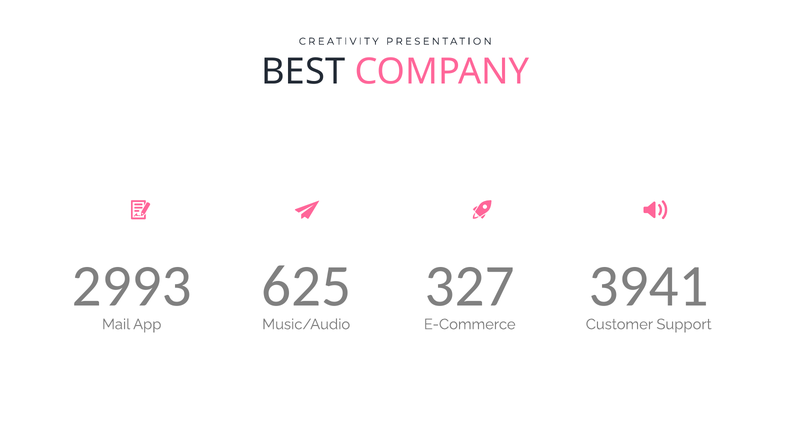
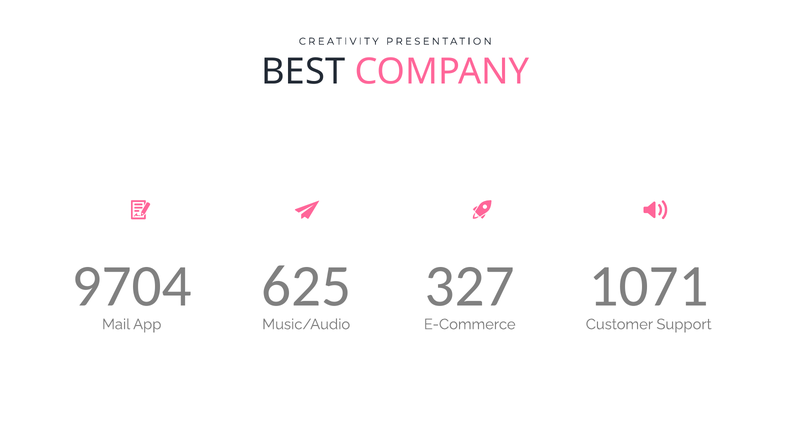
2993: 2993 -> 9704
3941: 3941 -> 1071
